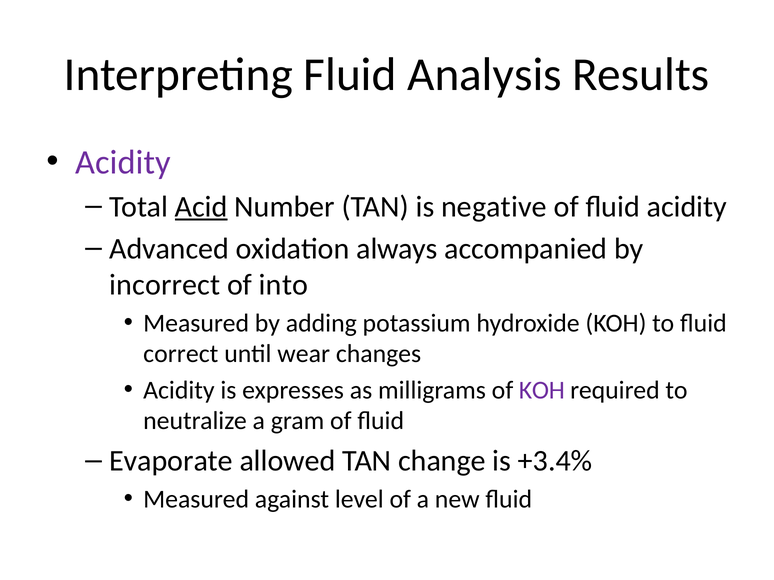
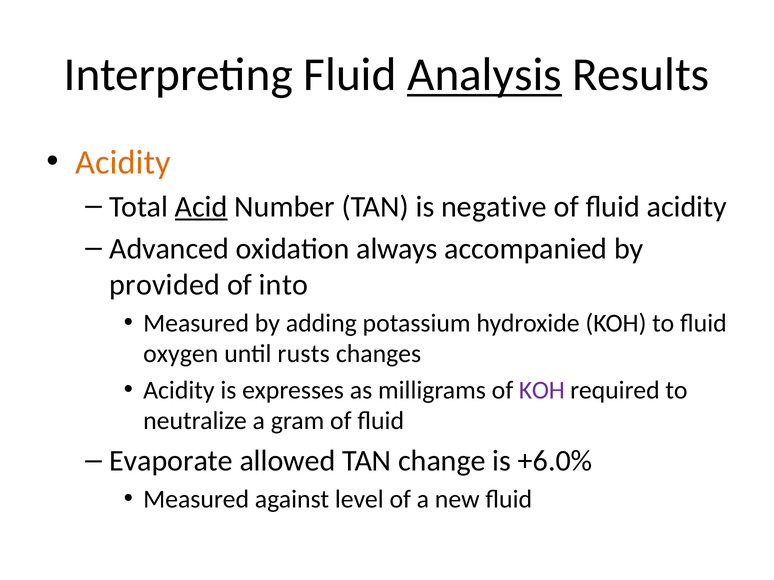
Analysis underline: none -> present
Acidity at (123, 162) colour: purple -> orange
incorrect: incorrect -> provided
correct: correct -> oxygen
wear: wear -> rusts
+3.4%: +3.4% -> +6.0%
